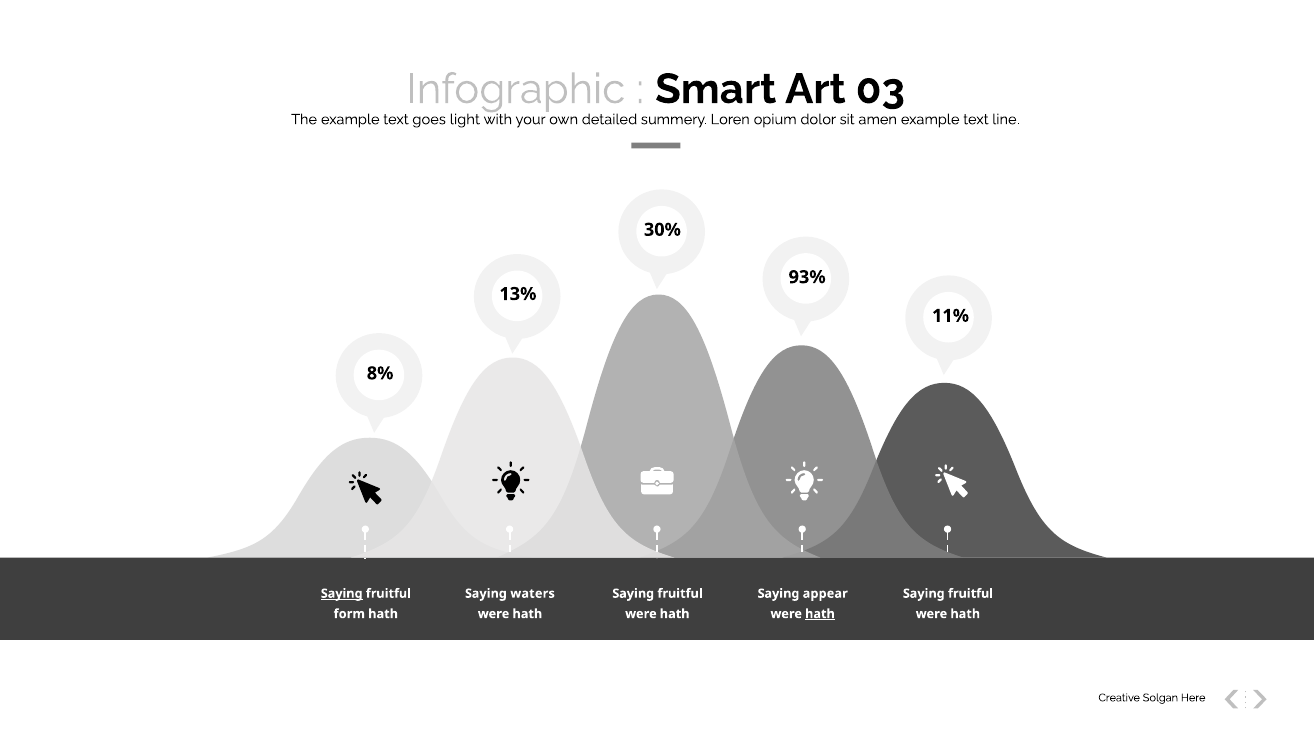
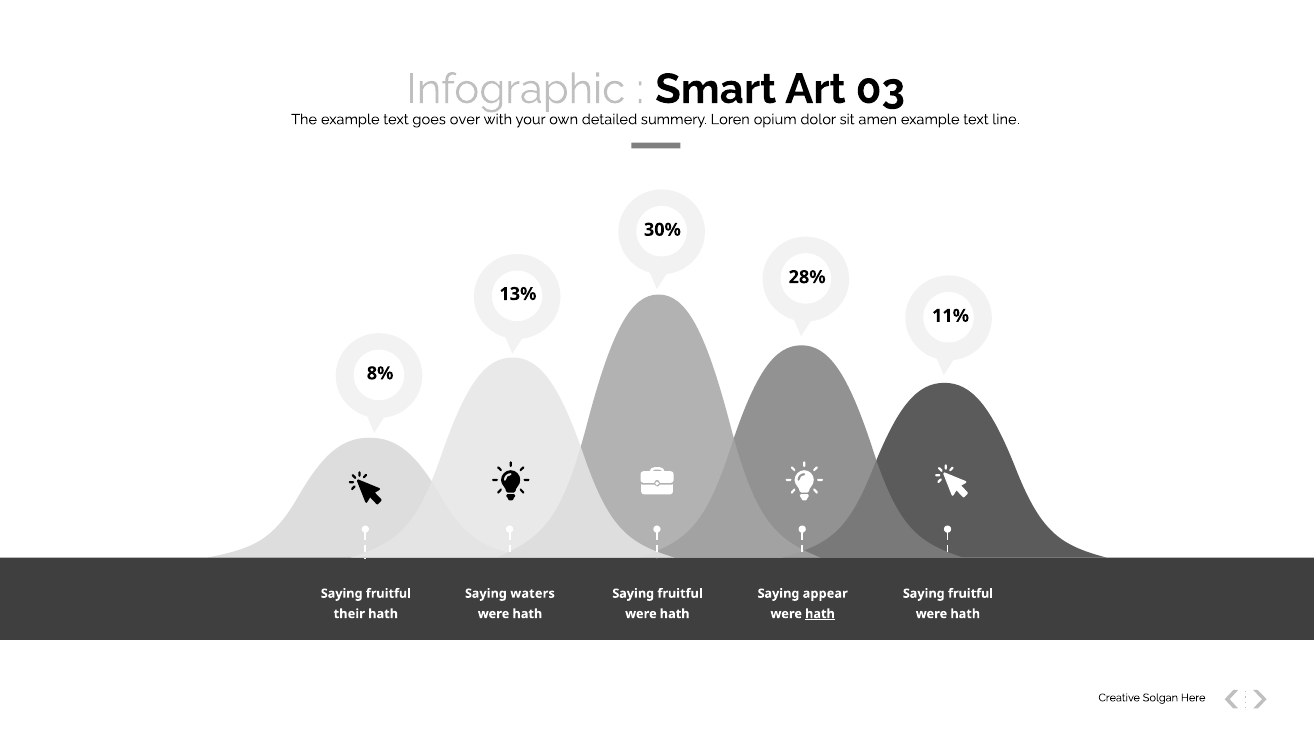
light: light -> over
93%: 93% -> 28%
Saying at (342, 594) underline: present -> none
form: form -> their
